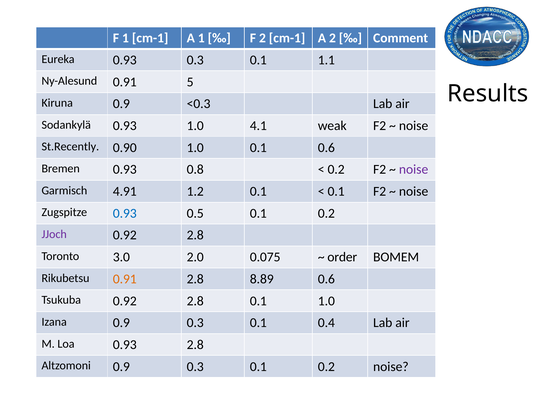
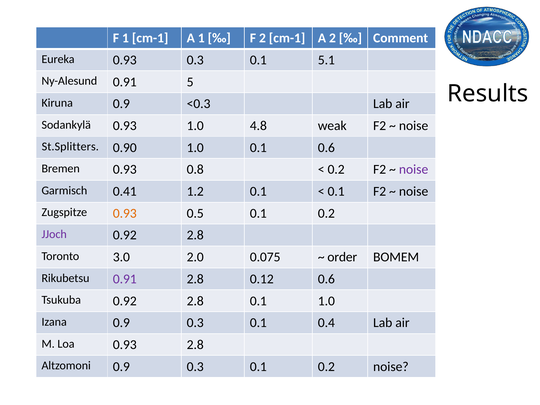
1.1: 1.1 -> 5.1
4.1: 4.1 -> 4.8
St.Recently: St.Recently -> St.Splitters
4.91: 4.91 -> 0.41
0.93 at (125, 213) colour: blue -> orange
0.91 at (125, 279) colour: orange -> purple
8.89: 8.89 -> 0.12
